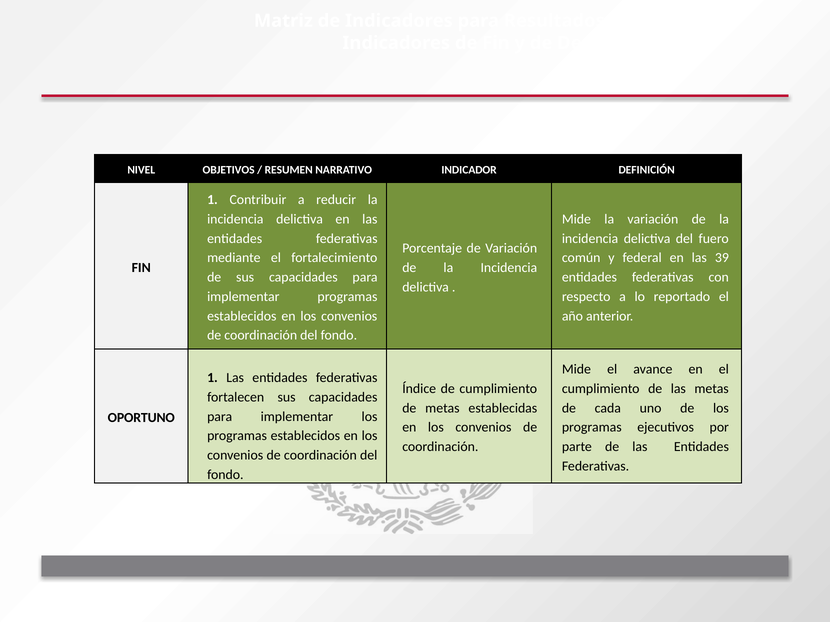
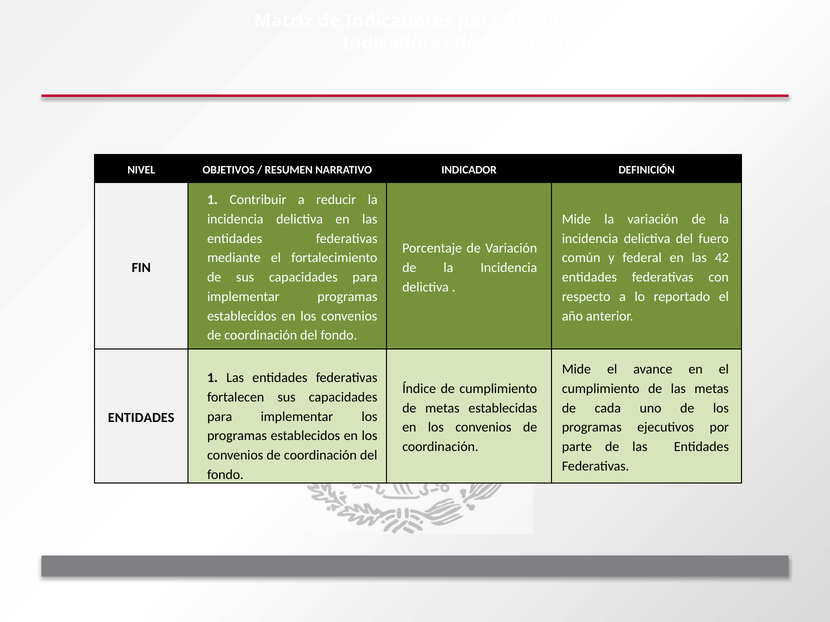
39: 39 -> 42
OPORTUNO at (141, 418): OPORTUNO -> ENTIDADES
